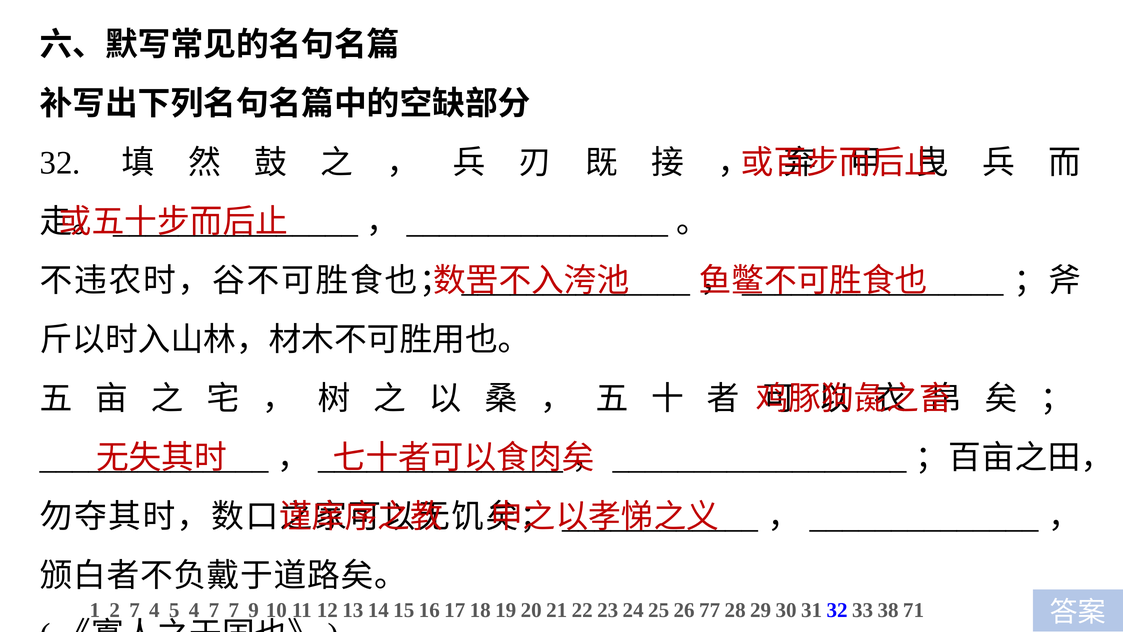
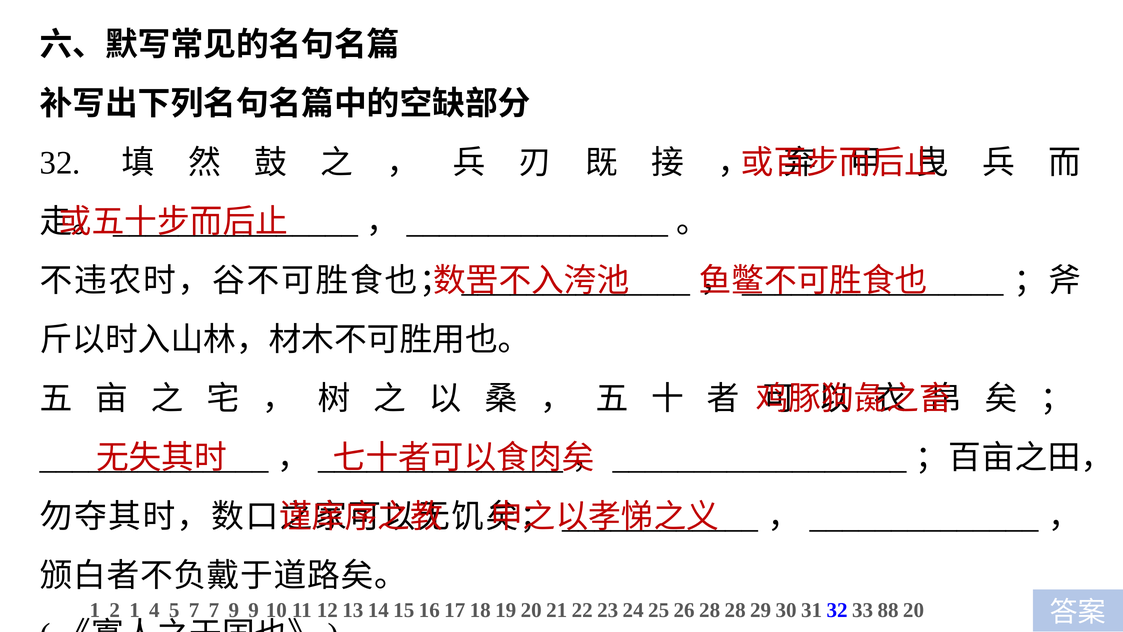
2 7: 7 -> 1
5 4: 4 -> 7
7 7: 7 -> 9
77: 77 -> 28
38: 38 -> 88
71: 71 -> 20
